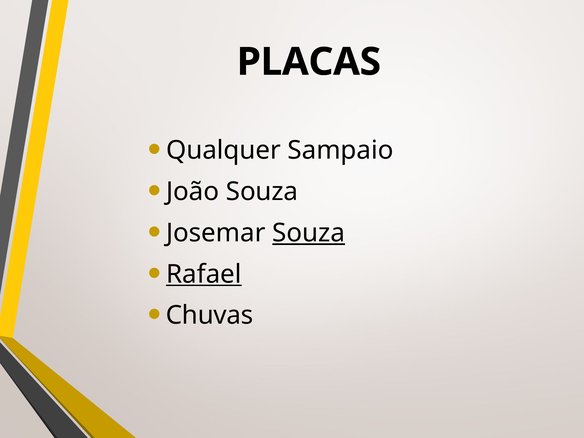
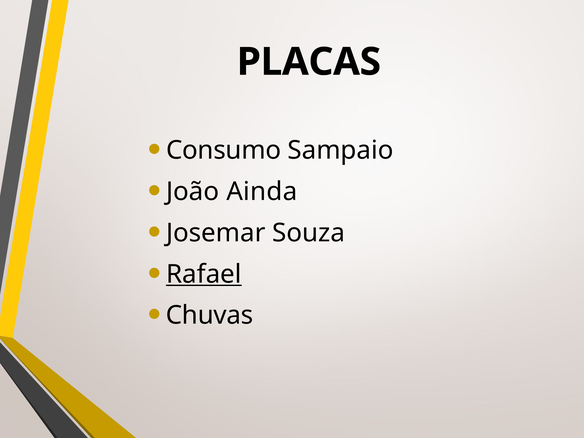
Qualquer: Qualquer -> Consumo
João Souza: Souza -> Ainda
Souza at (309, 233) underline: present -> none
